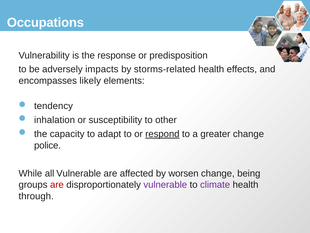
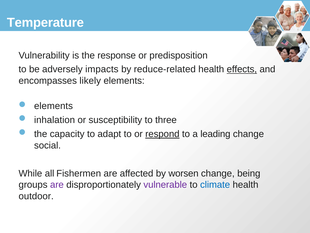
Occupations: Occupations -> Temperature
storms-related: storms-related -> reduce-related
effects underline: none -> present
tendency at (54, 106): tendency -> elements
other: other -> three
greater: greater -> leading
police: police -> social
all Vulnerable: Vulnerable -> Fishermen
are at (57, 184) colour: red -> purple
climate colour: purple -> blue
through: through -> outdoor
